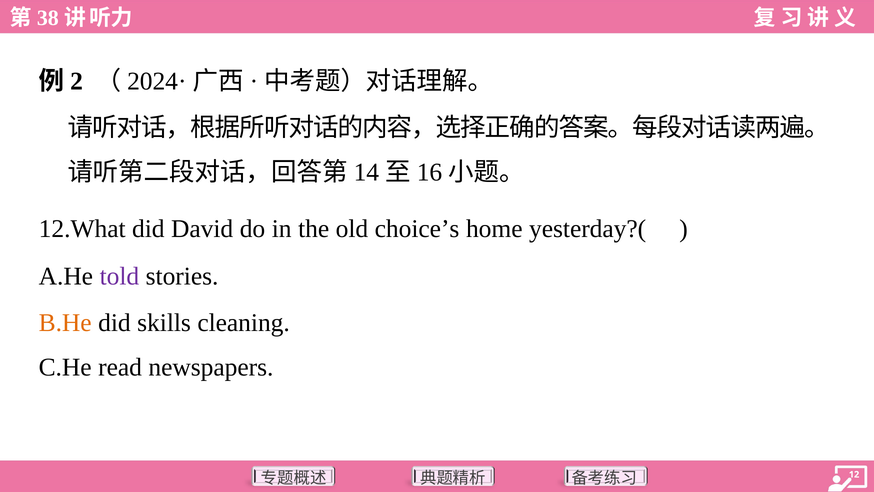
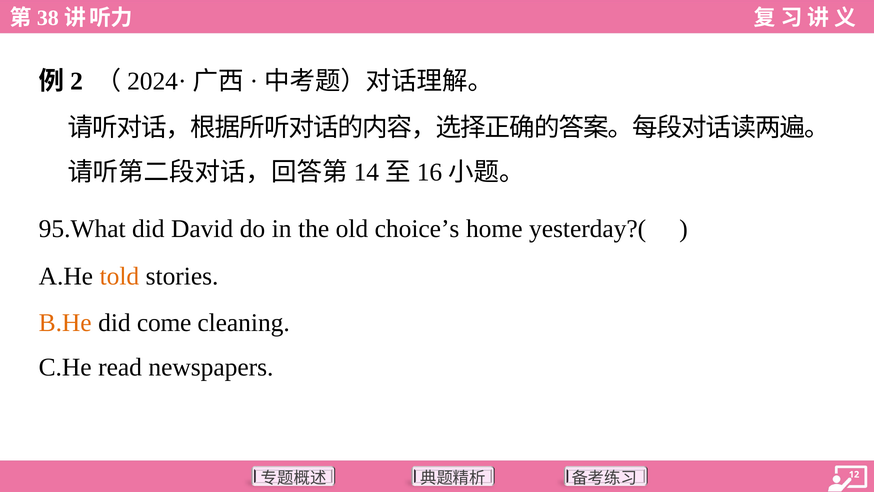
12.What: 12.What -> 95.What
told colour: purple -> orange
skills: skills -> come
